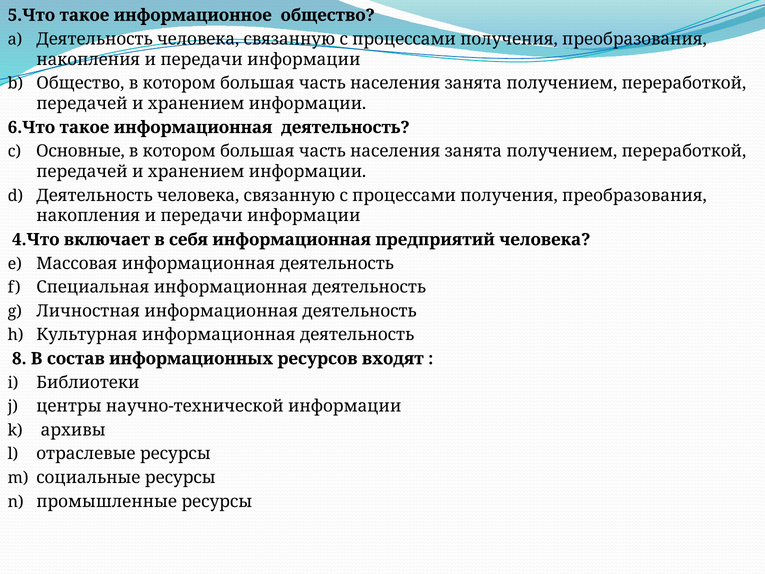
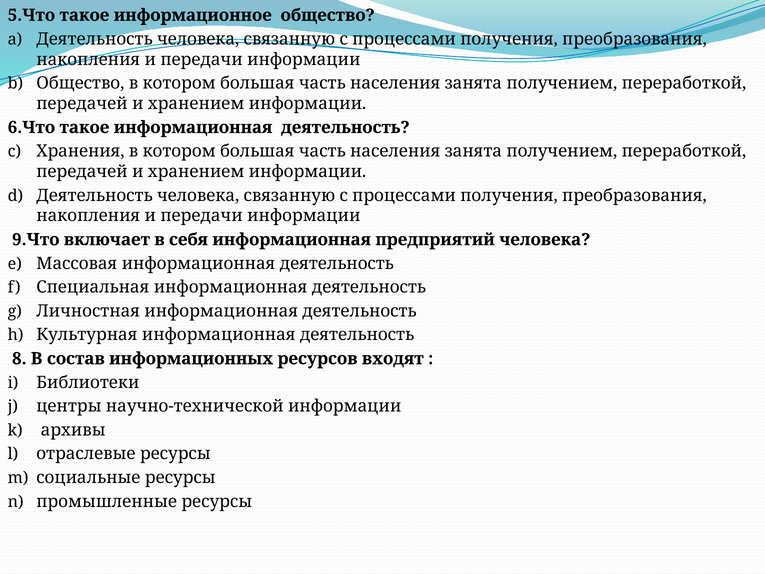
Основные: Основные -> Хранения
4.Что: 4.Что -> 9.Что
